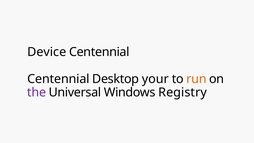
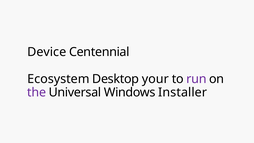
Centennial at (58, 79): Centennial -> Ecosystem
run colour: orange -> purple
Registry: Registry -> Installer
